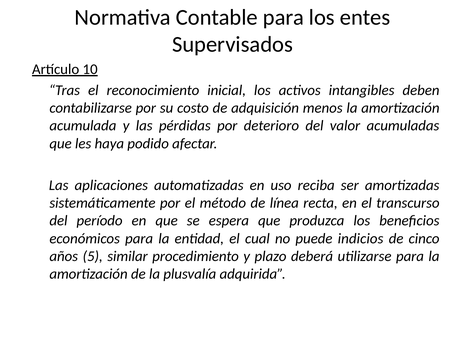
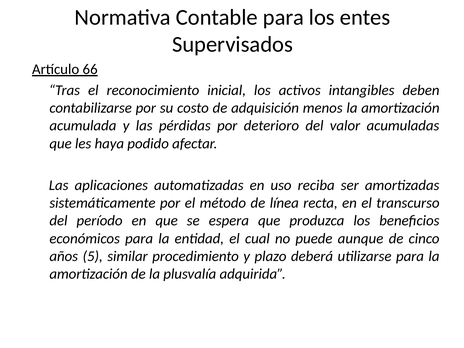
10: 10 -> 66
indicios: indicios -> aunque
